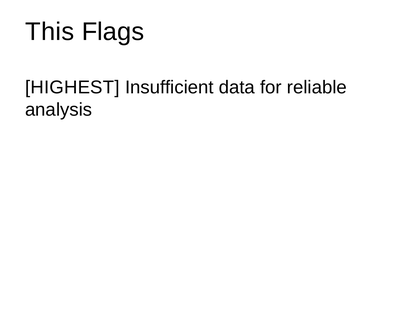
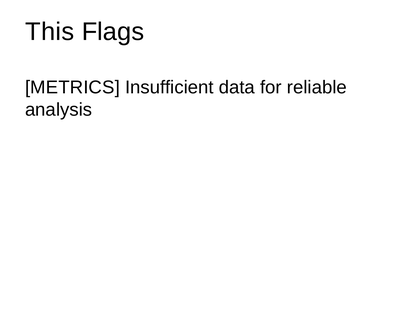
HIGHEST: HIGHEST -> METRICS
